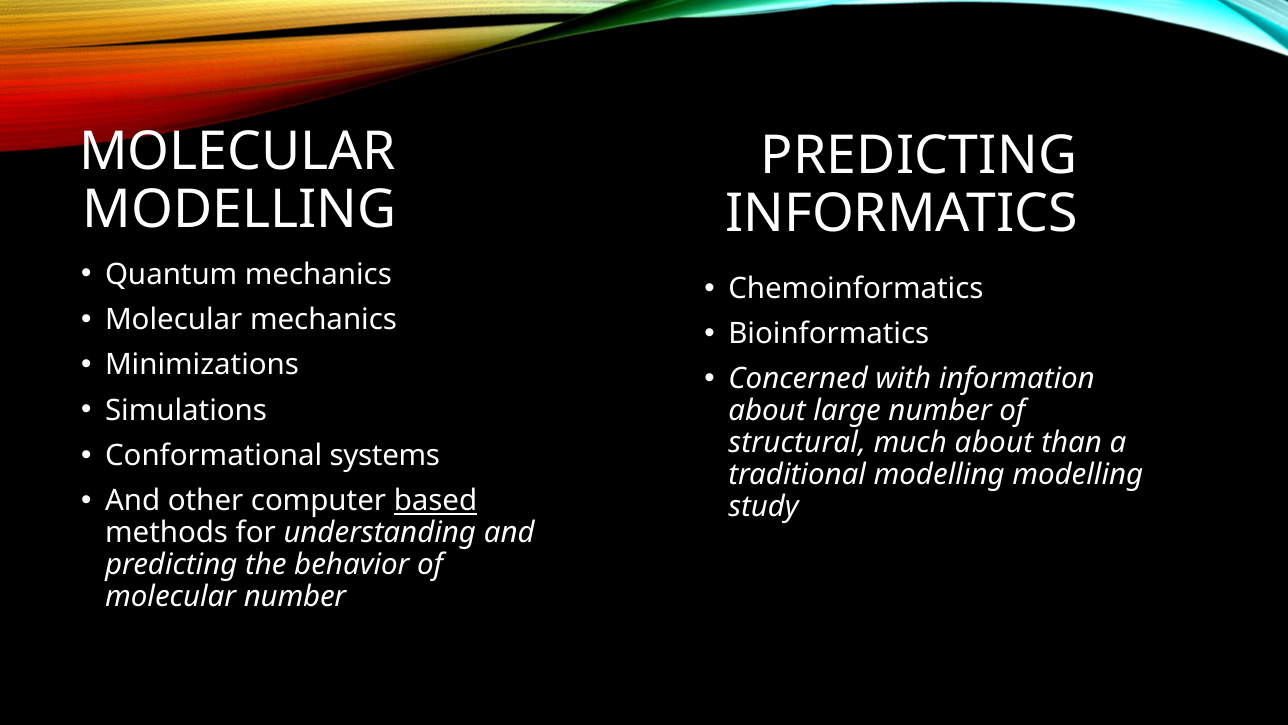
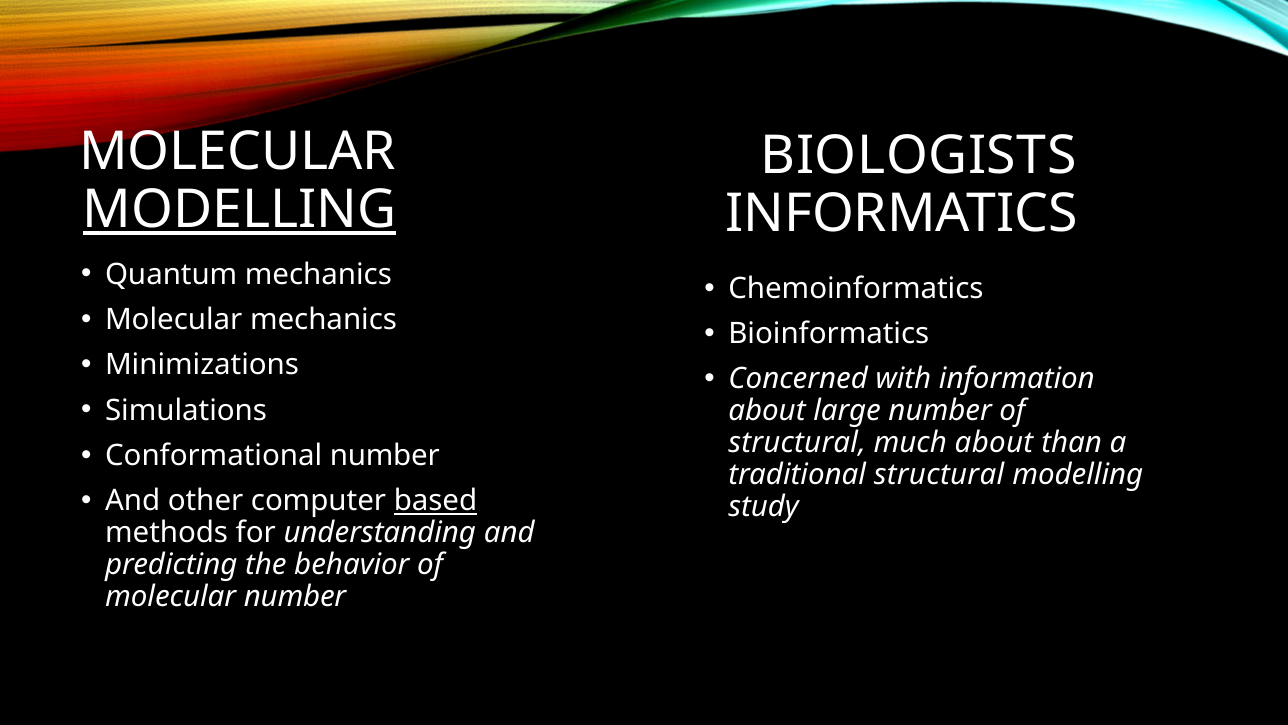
PREDICTING at (919, 156): PREDICTING -> BIOLOGISTS
MODELLING at (240, 210) underline: none -> present
Conformational systems: systems -> number
traditional modelling: modelling -> structural
